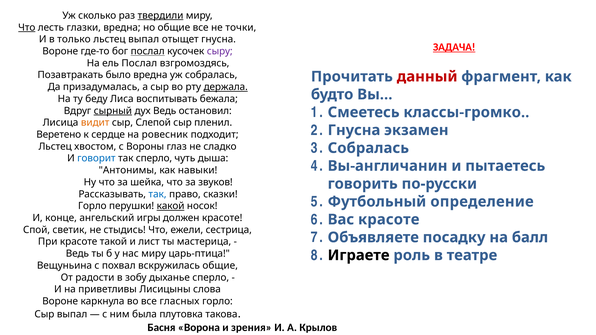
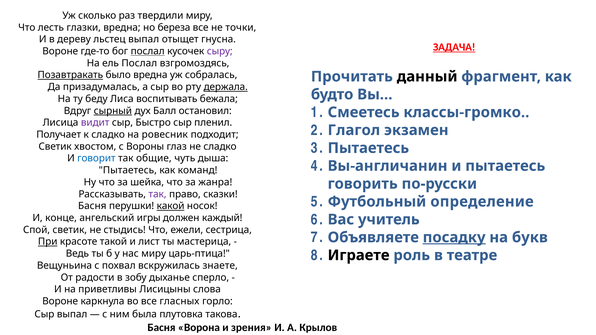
твердили underline: present -> none
Что at (27, 27) underline: present -> none
но общие: общие -> береза
только: только -> дереву
Позавтракать underline: none -> present
данный colour: red -> black
дух Ведь: Ведь -> Балл
видит colour: orange -> purple
Слепой: Слепой -> Быстро
Гнусна at (354, 130): Гнусна -> Глагол
Веретено: Веретено -> Получает
к сердце: сердце -> сладко
Собралась at (368, 148): Собралась -> Пытаетесь
Льстец at (55, 147): Льстец -> Светик
так сперло: сперло -> общие
Антонимы at (128, 170): Антонимы -> Пытаетесь
навыки: навыки -> команд
звуков: звуков -> жанра
так at (158, 194) colour: blue -> purple
Горло at (92, 206): Горло -> Басня
Вас красоте: красоте -> учитель
должен красоте: красоте -> каждый
посадку underline: none -> present
балл: балл -> букв
При underline: none -> present
вскружилась общие: общие -> знаете
